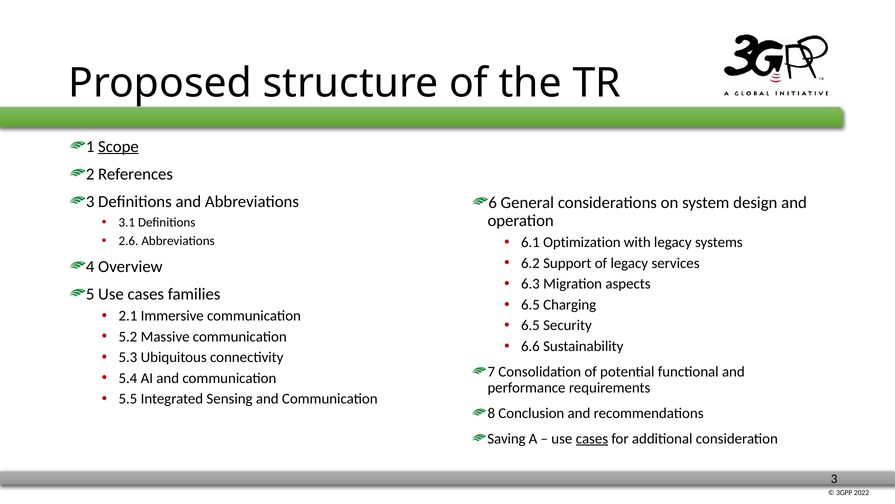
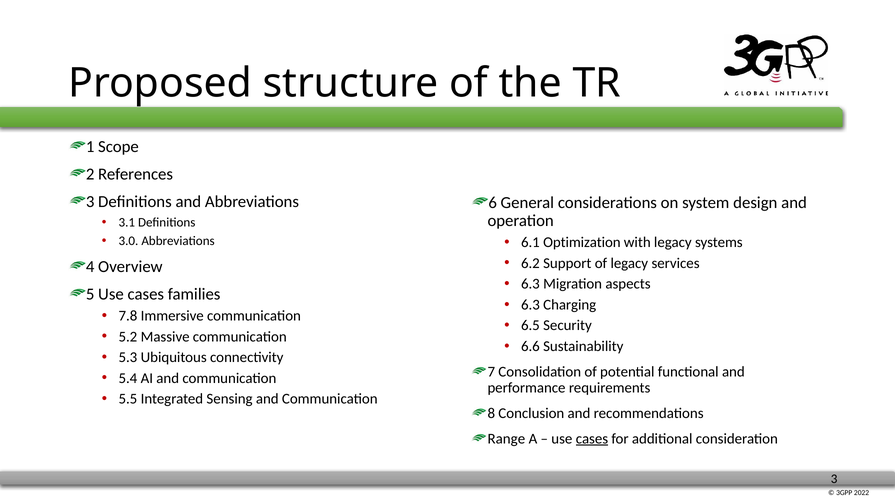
Scope underline: present -> none
2.6: 2.6 -> 3.0
6.5 at (530, 304): 6.5 -> 6.3
2.1: 2.1 -> 7.8
Saving: Saving -> Range
